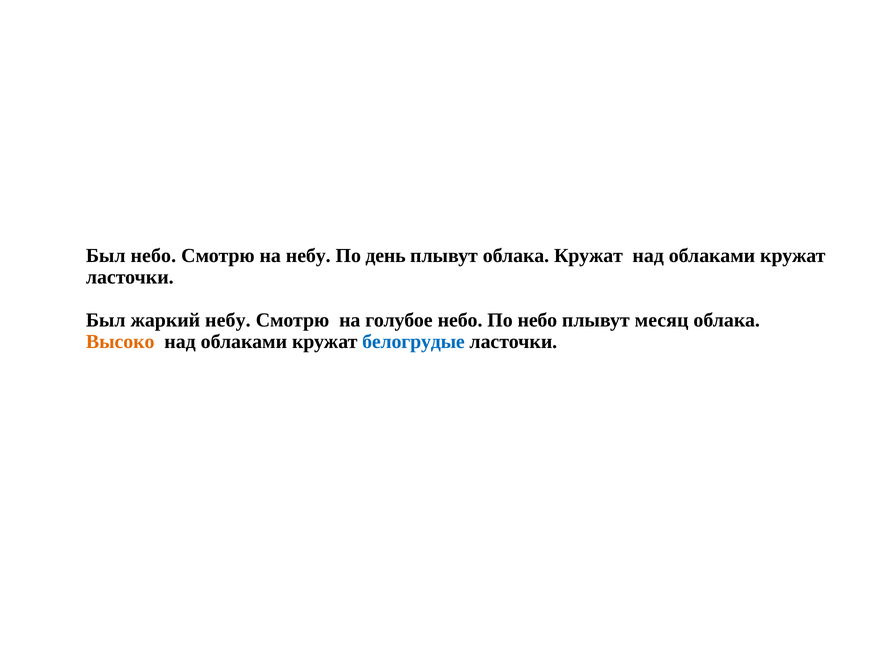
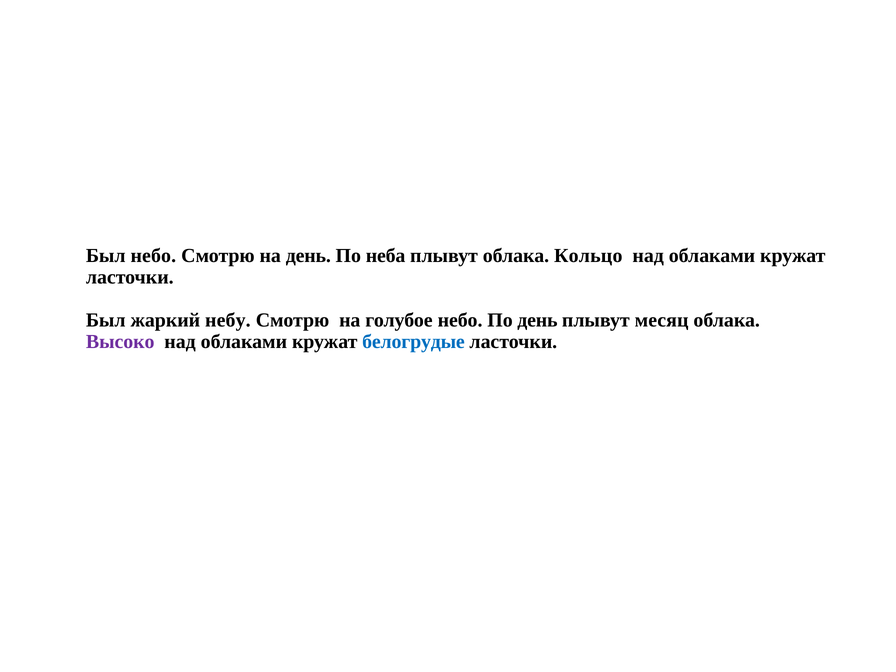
на небу: небу -> день
день: день -> неба
облака Кружат: Кружат -> Кольцо
По небо: небо -> день
Высоко colour: orange -> purple
